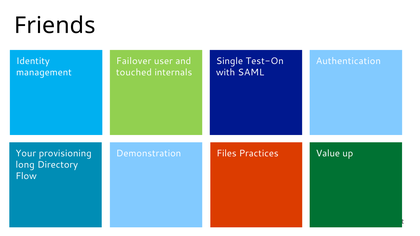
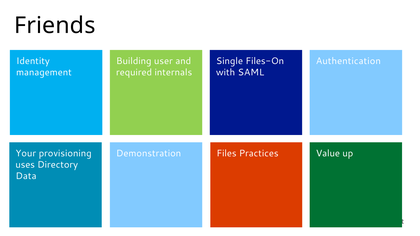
Failover: Failover -> Building
Test-On: Test-On -> Files-On
touched: touched -> required
long: long -> uses
Flow: Flow -> Data
